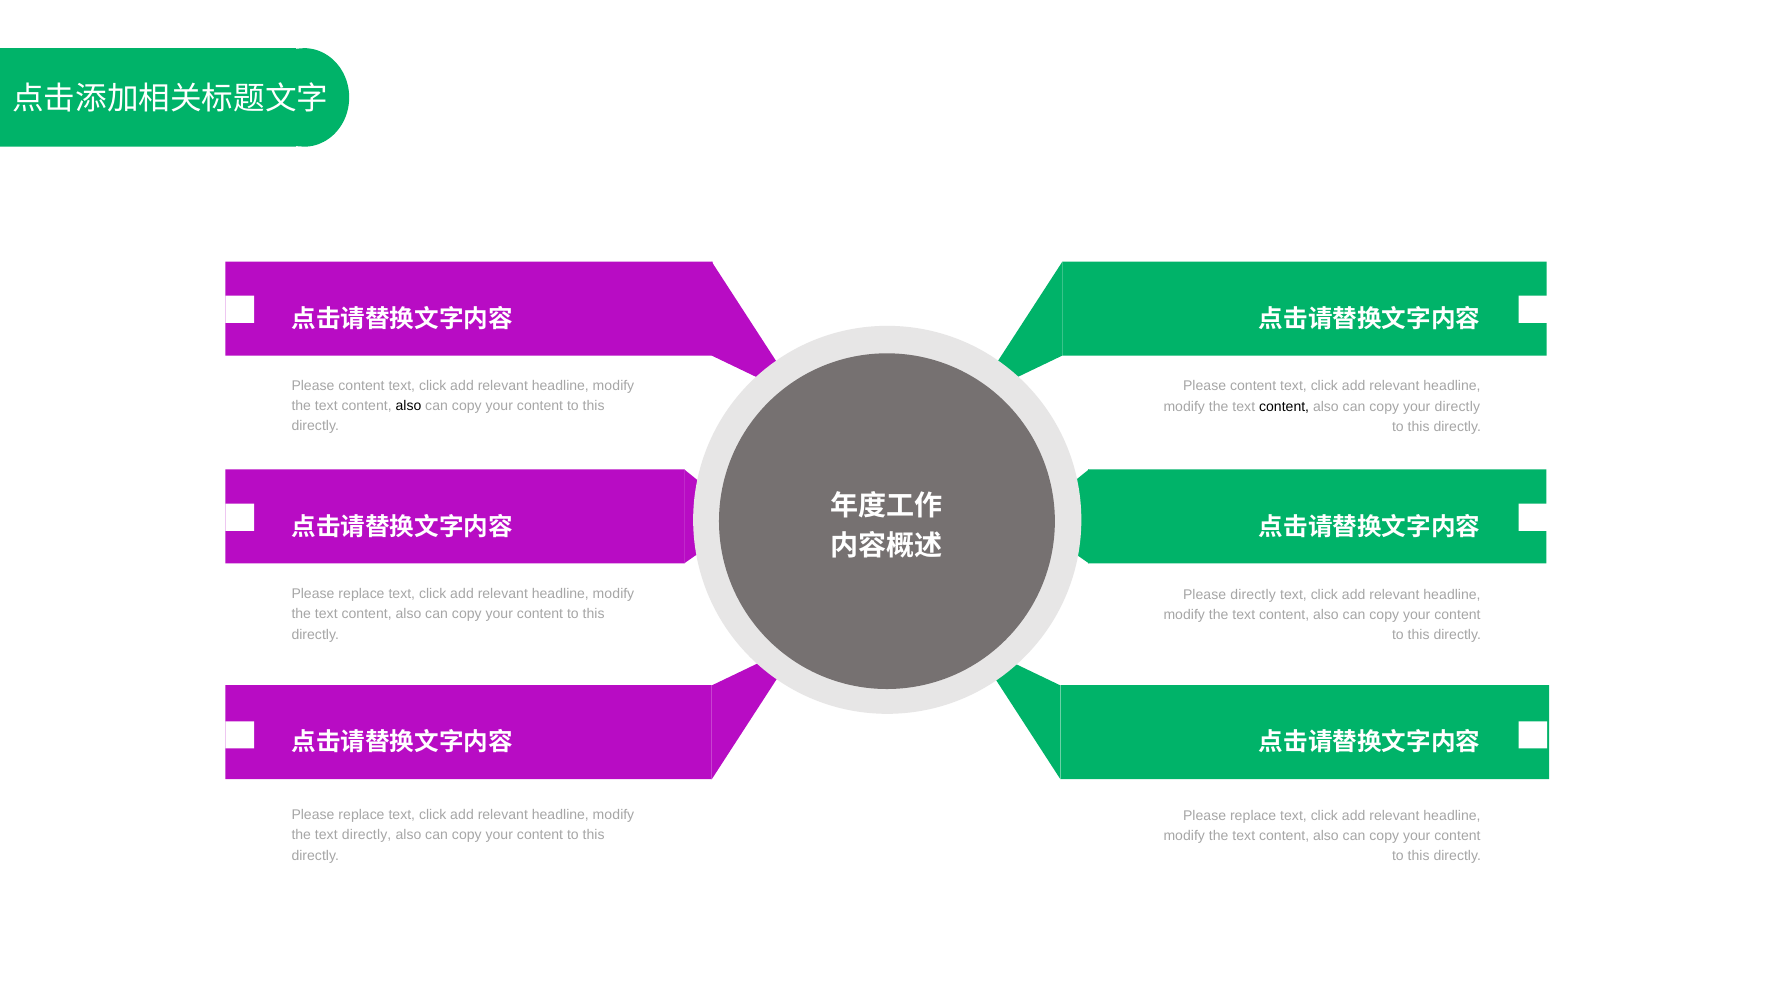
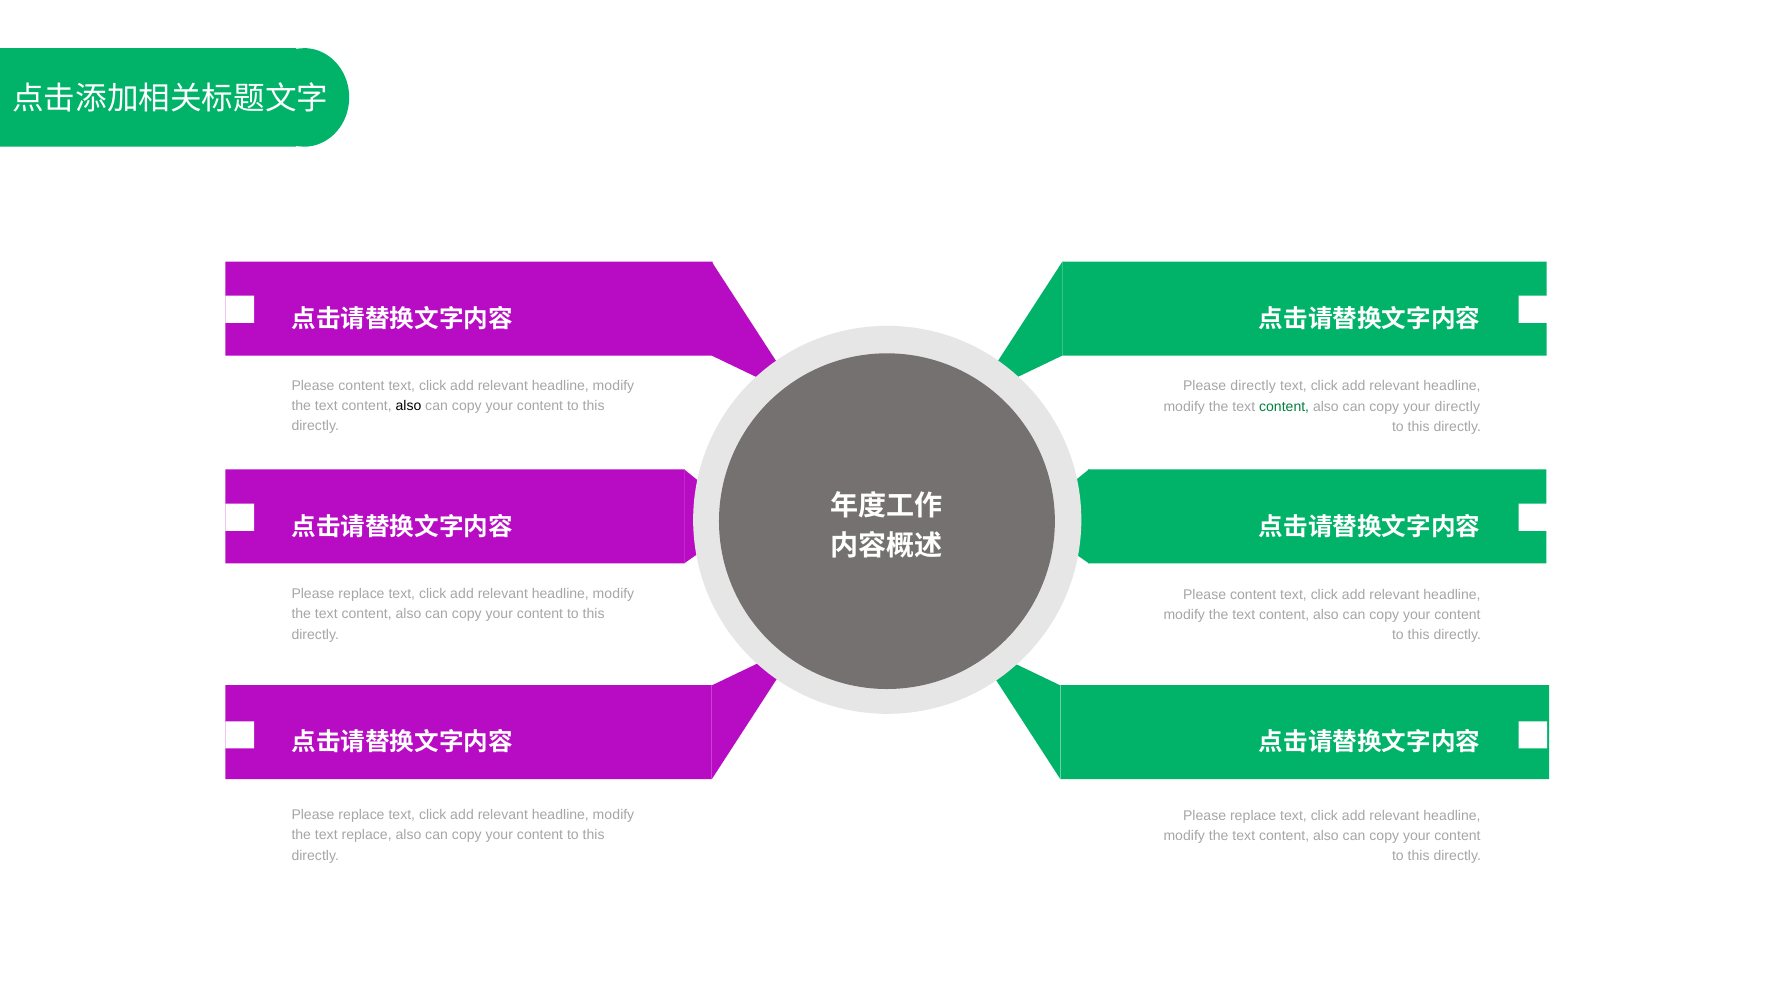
content at (1253, 387): content -> directly
content at (1284, 407) colour: black -> green
directly at (1253, 595): directly -> content
text directly: directly -> replace
